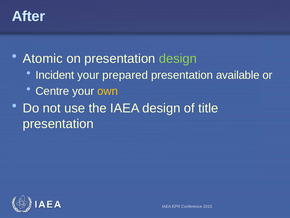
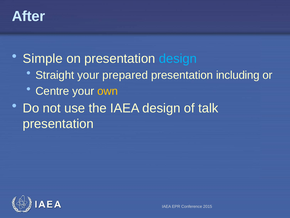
Atomic: Atomic -> Simple
design at (178, 58) colour: light green -> light blue
Incident: Incident -> Straight
available: available -> including
title: title -> talk
